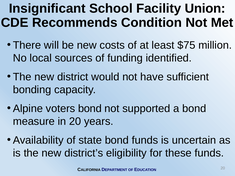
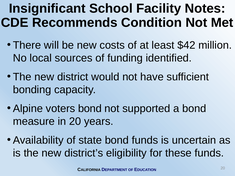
Union: Union -> Notes
$75: $75 -> $42
